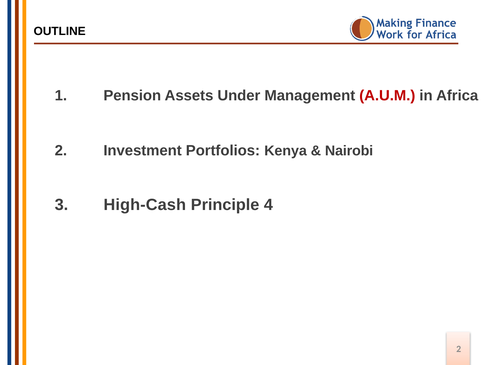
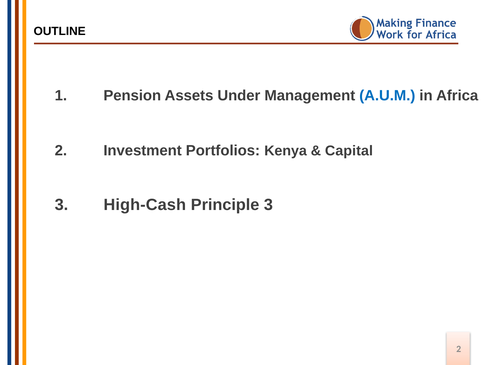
A.U.M colour: red -> blue
Nairobi: Nairobi -> Capital
Principle 4: 4 -> 3
